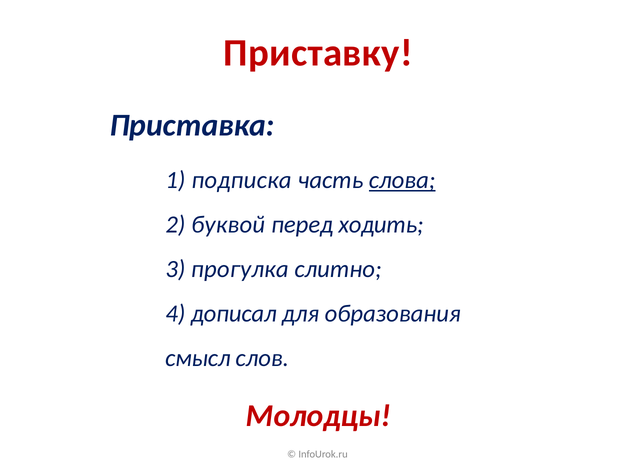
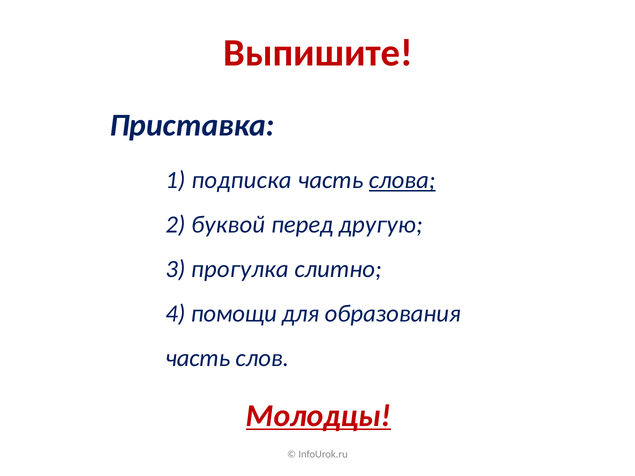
Приставку: Приставку -> Выпишите
ходить: ходить -> другую
дописал: дописал -> помощи
смысл at (198, 358): смысл -> часть
Молодцы underline: none -> present
